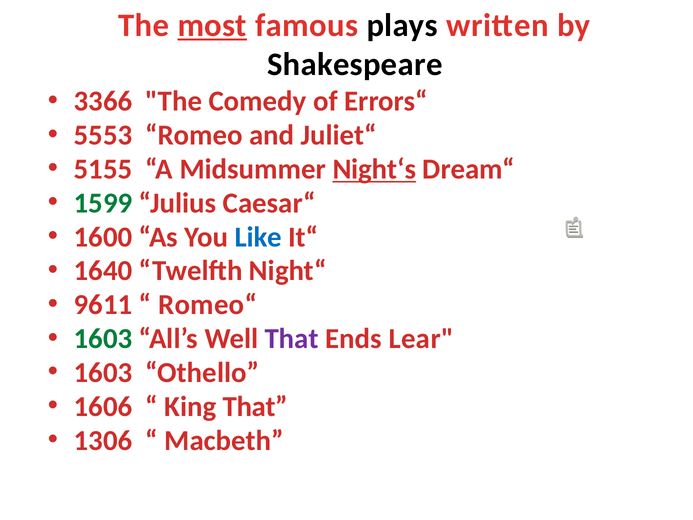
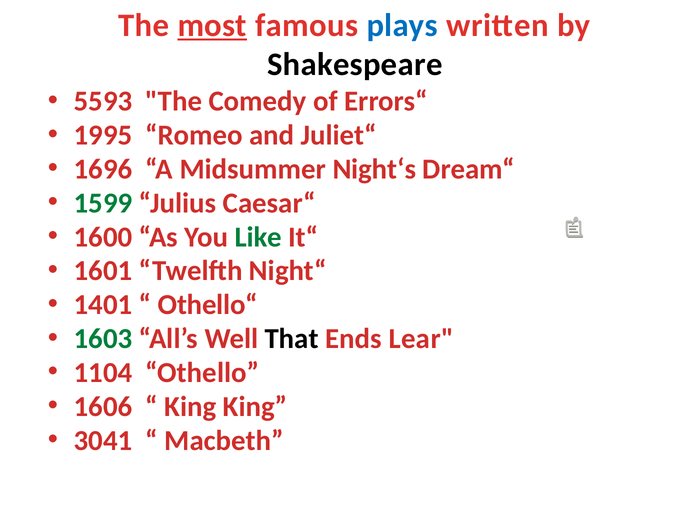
plays colour: black -> blue
3366: 3366 -> 5593
5553: 5553 -> 1995
5155: 5155 -> 1696
Night‘s underline: present -> none
Like colour: blue -> green
1640: 1640 -> 1601
9611: 9611 -> 1401
Romeo“: Romeo“ -> Othello“
That at (292, 339) colour: purple -> black
1603 at (103, 372): 1603 -> 1104
King That: That -> King
1306: 1306 -> 3041
